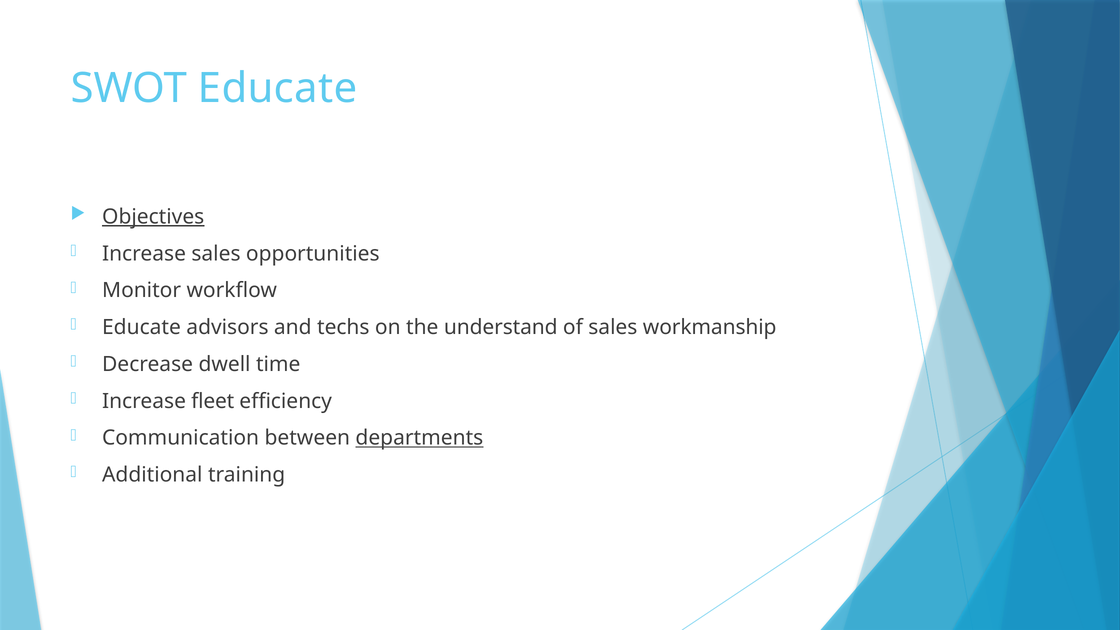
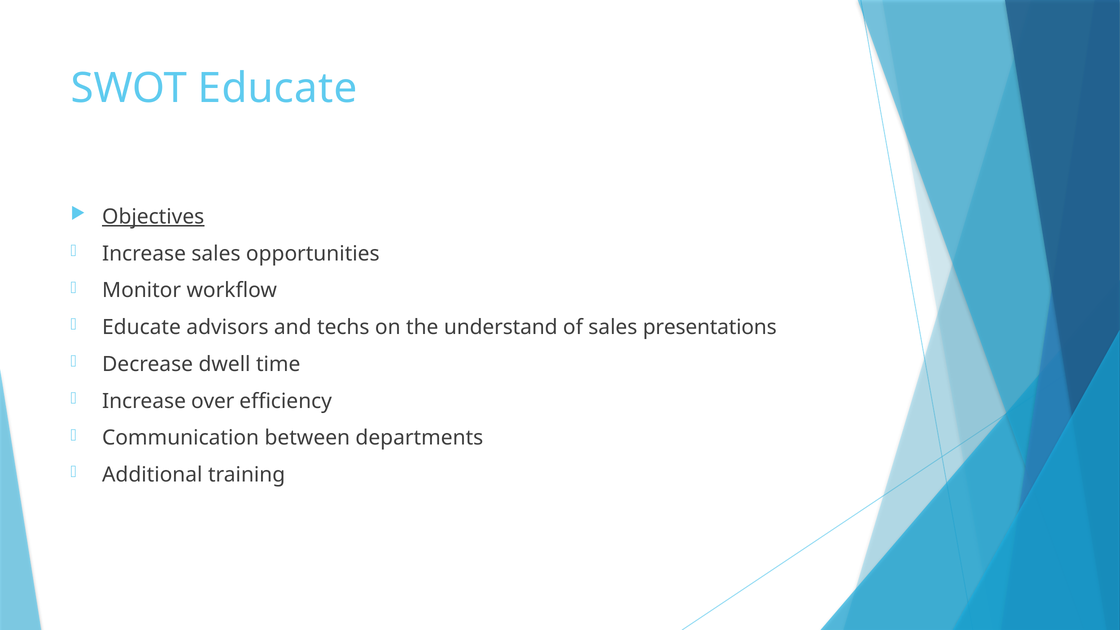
workmanship: workmanship -> presentations
fleet: fleet -> over
departments underline: present -> none
